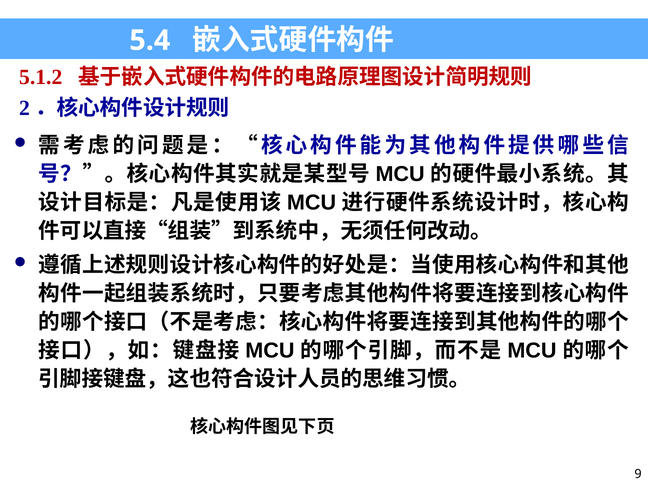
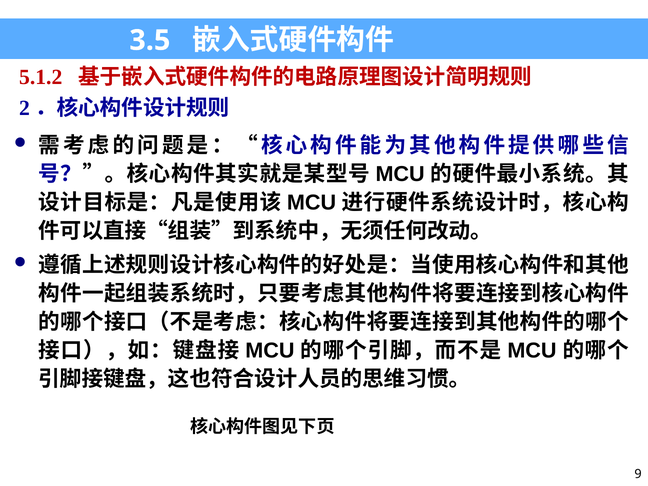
5.4: 5.4 -> 3.5
